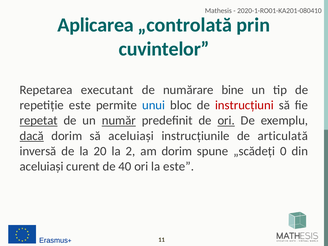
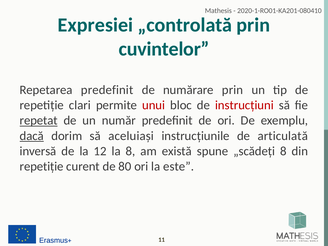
Aplicarea: Aplicarea -> Expresiei
Repetarea executant: executant -> predefinit
numărare bine: bine -> prin
repetiție este: este -> clari
unui colour: blue -> red
număr underline: present -> none
ori at (226, 121) underline: present -> none
20: 20 -> 12
la 2: 2 -> 8
am dorim: dorim -> există
„scădeți 0: 0 -> 8
aceluiași at (42, 166): aceluiași -> repetiție
40: 40 -> 80
